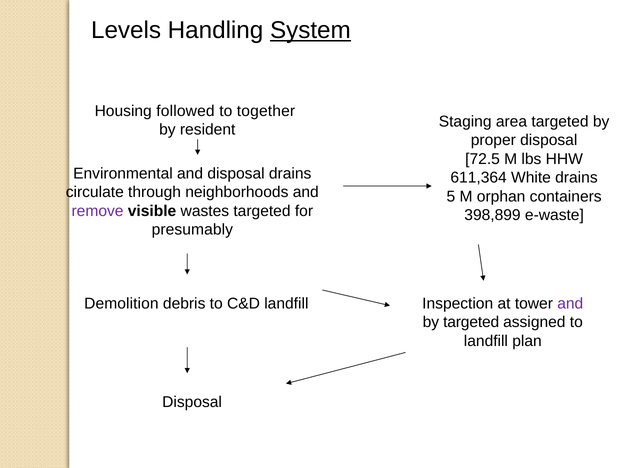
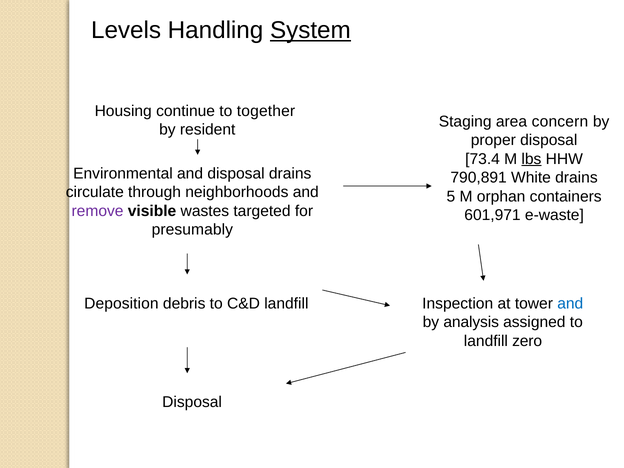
followed: followed -> continue
area targeted: targeted -> concern
72.5: 72.5 -> 73.4
lbs underline: none -> present
611,364: 611,364 -> 790,891
398,899: 398,899 -> 601,971
Demolition: Demolition -> Deposition
and at (570, 304) colour: purple -> blue
by targeted: targeted -> analysis
plan: plan -> zero
